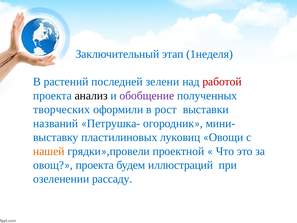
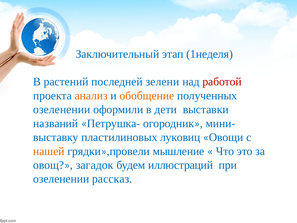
анализ colour: black -> orange
обобщение colour: purple -> orange
творческих at (62, 109): творческих -> озеленении
рост: рост -> дети
проектной: проектной -> мышление
овощ проекта: проекта -> загадок
рассаду: рассаду -> рассказ
